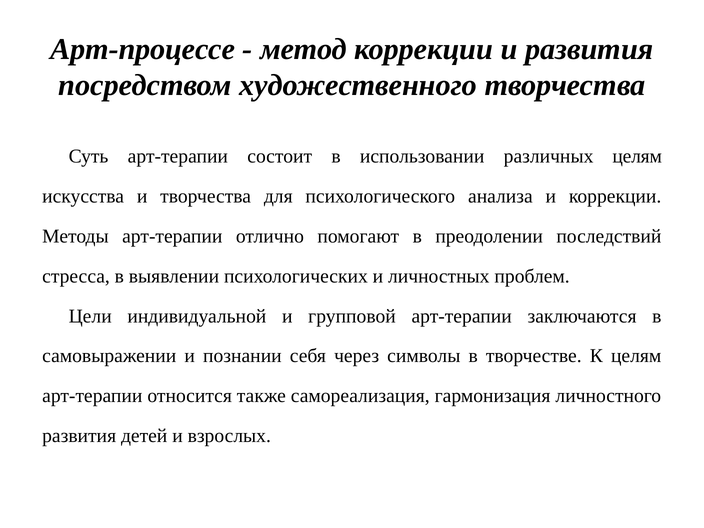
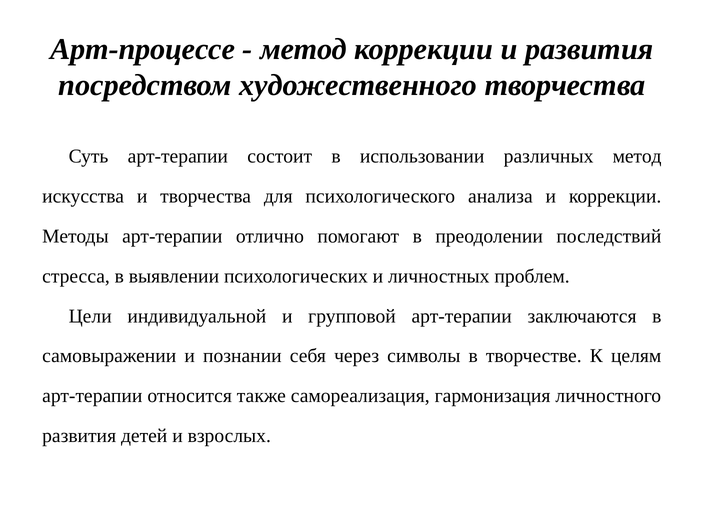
различных целям: целям -> метод
